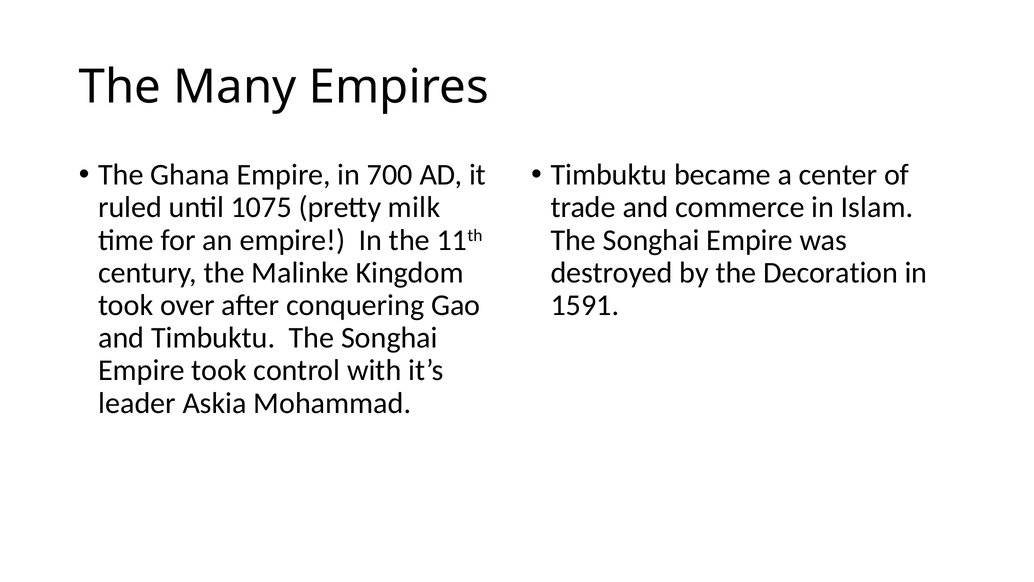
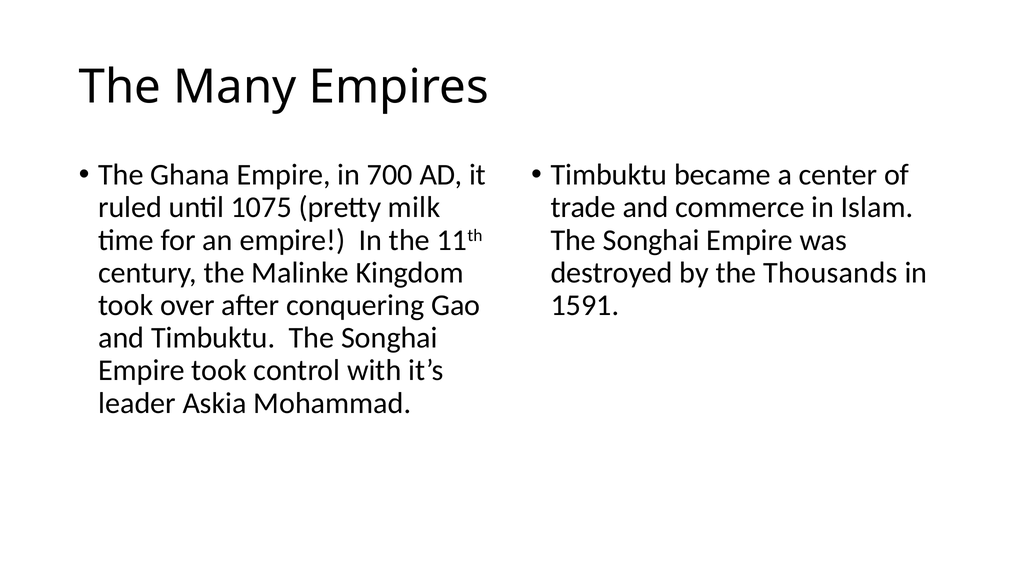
Decoration: Decoration -> Thousands
